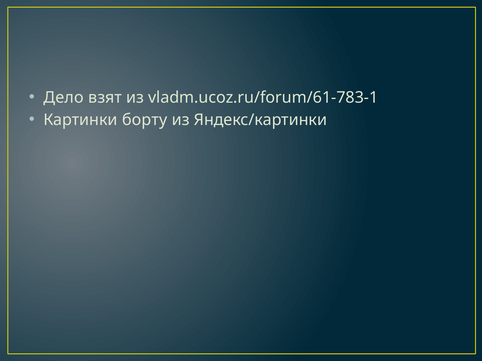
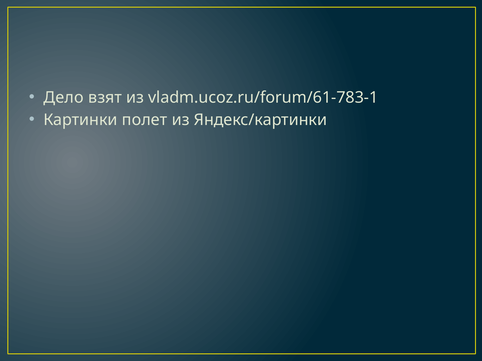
борту: борту -> полет
